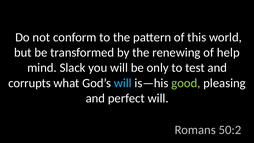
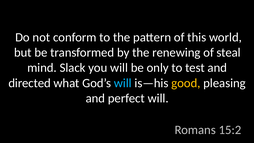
help: help -> steal
corrupts: corrupts -> directed
good colour: light green -> yellow
50:2: 50:2 -> 15:2
